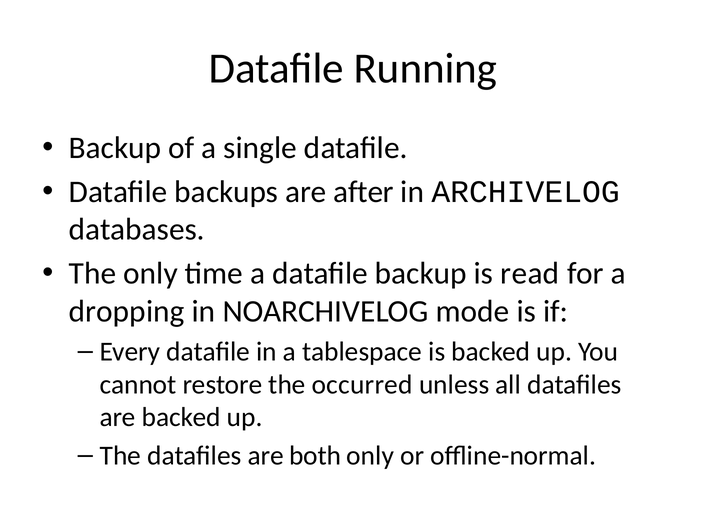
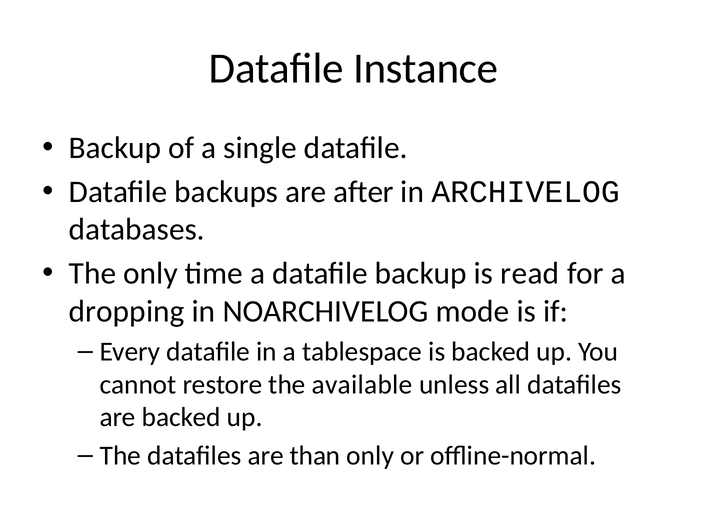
Running: Running -> Instance
occurred: occurred -> available
both: both -> than
